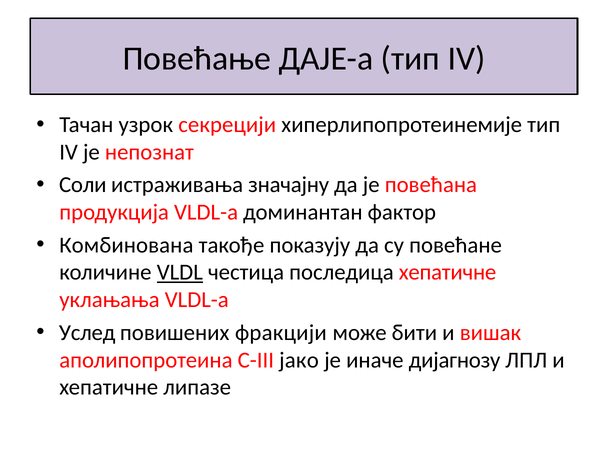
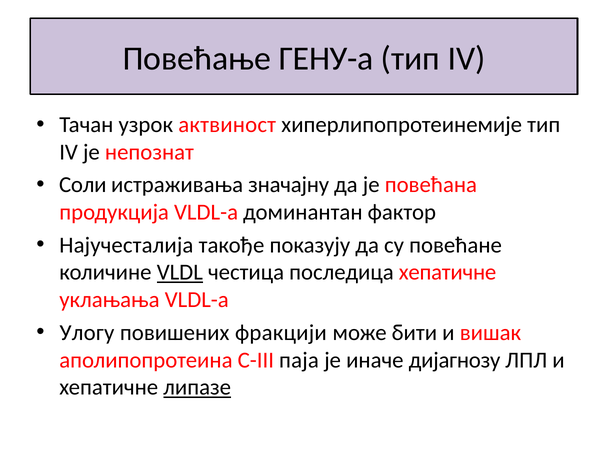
ДАЈЕ-a: ДАЈЕ-a -> ГЕНУ-a
секрецији: секрецији -> актвиност
Комбинована: Комбинована -> Најучесталија
Услед: Услед -> Улогу
јако: јако -> паја
липазе underline: none -> present
